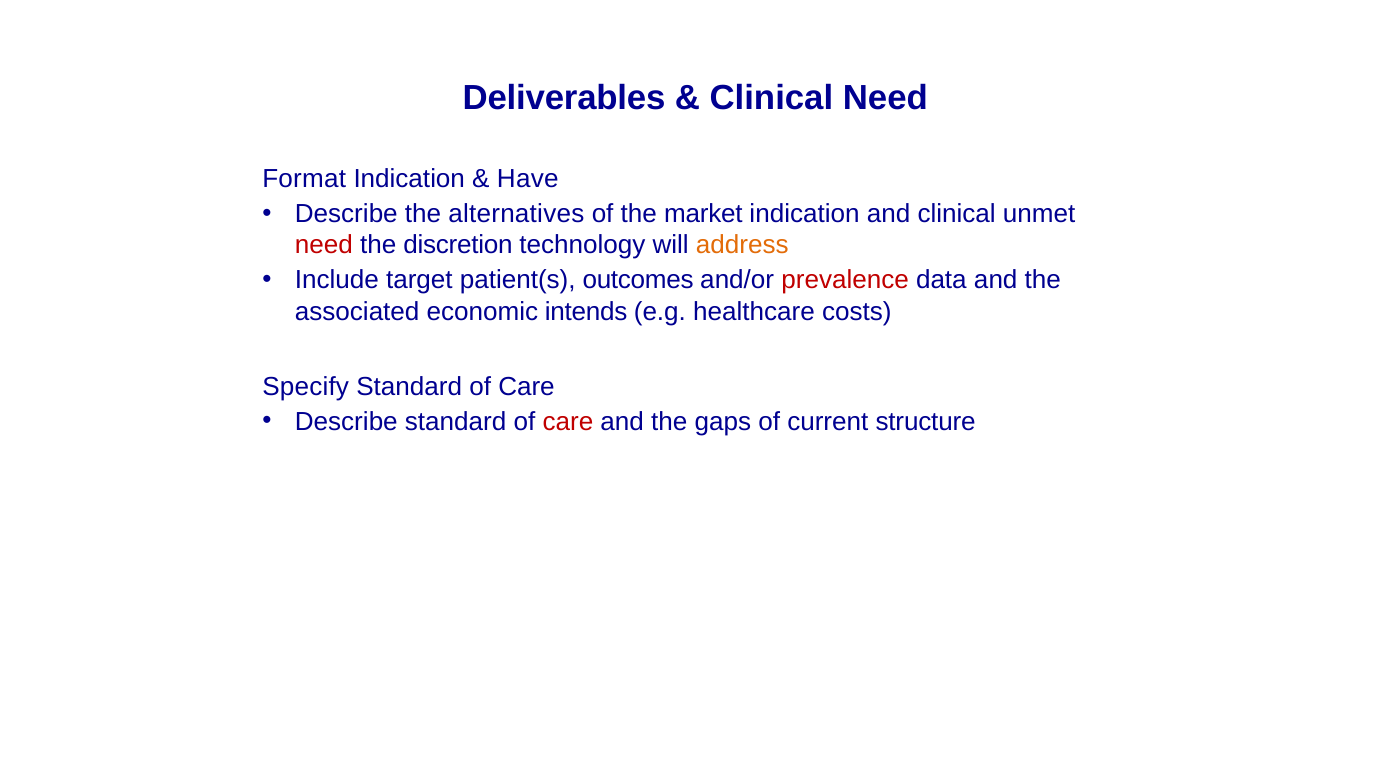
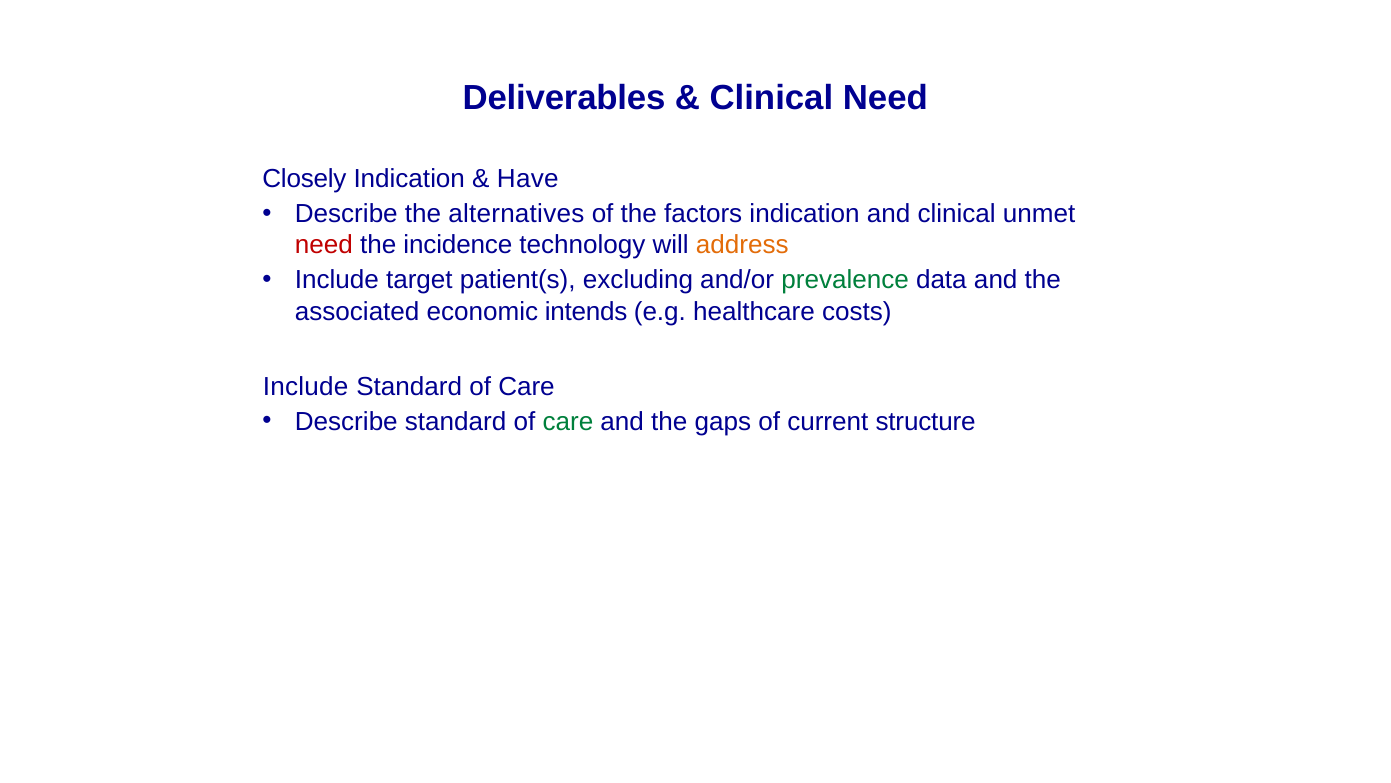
Format: Format -> Closely
market: market -> factors
discretion: discretion -> incidence
outcomes: outcomes -> excluding
prevalence colour: red -> green
Specify at (306, 387): Specify -> Include
care at (568, 421) colour: red -> green
